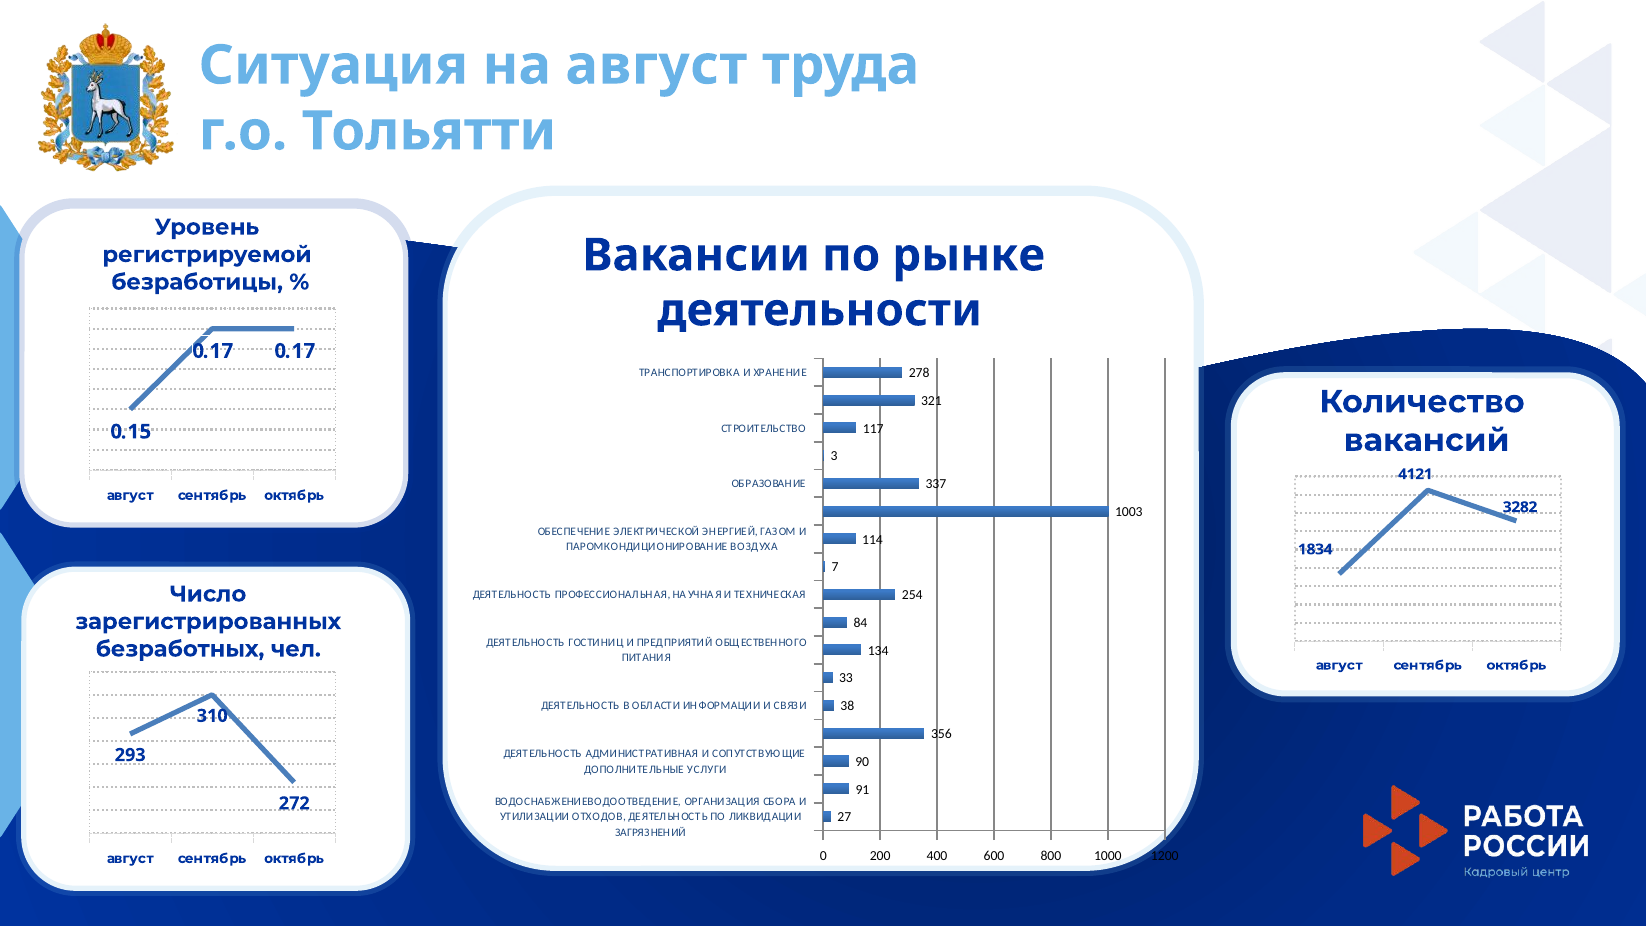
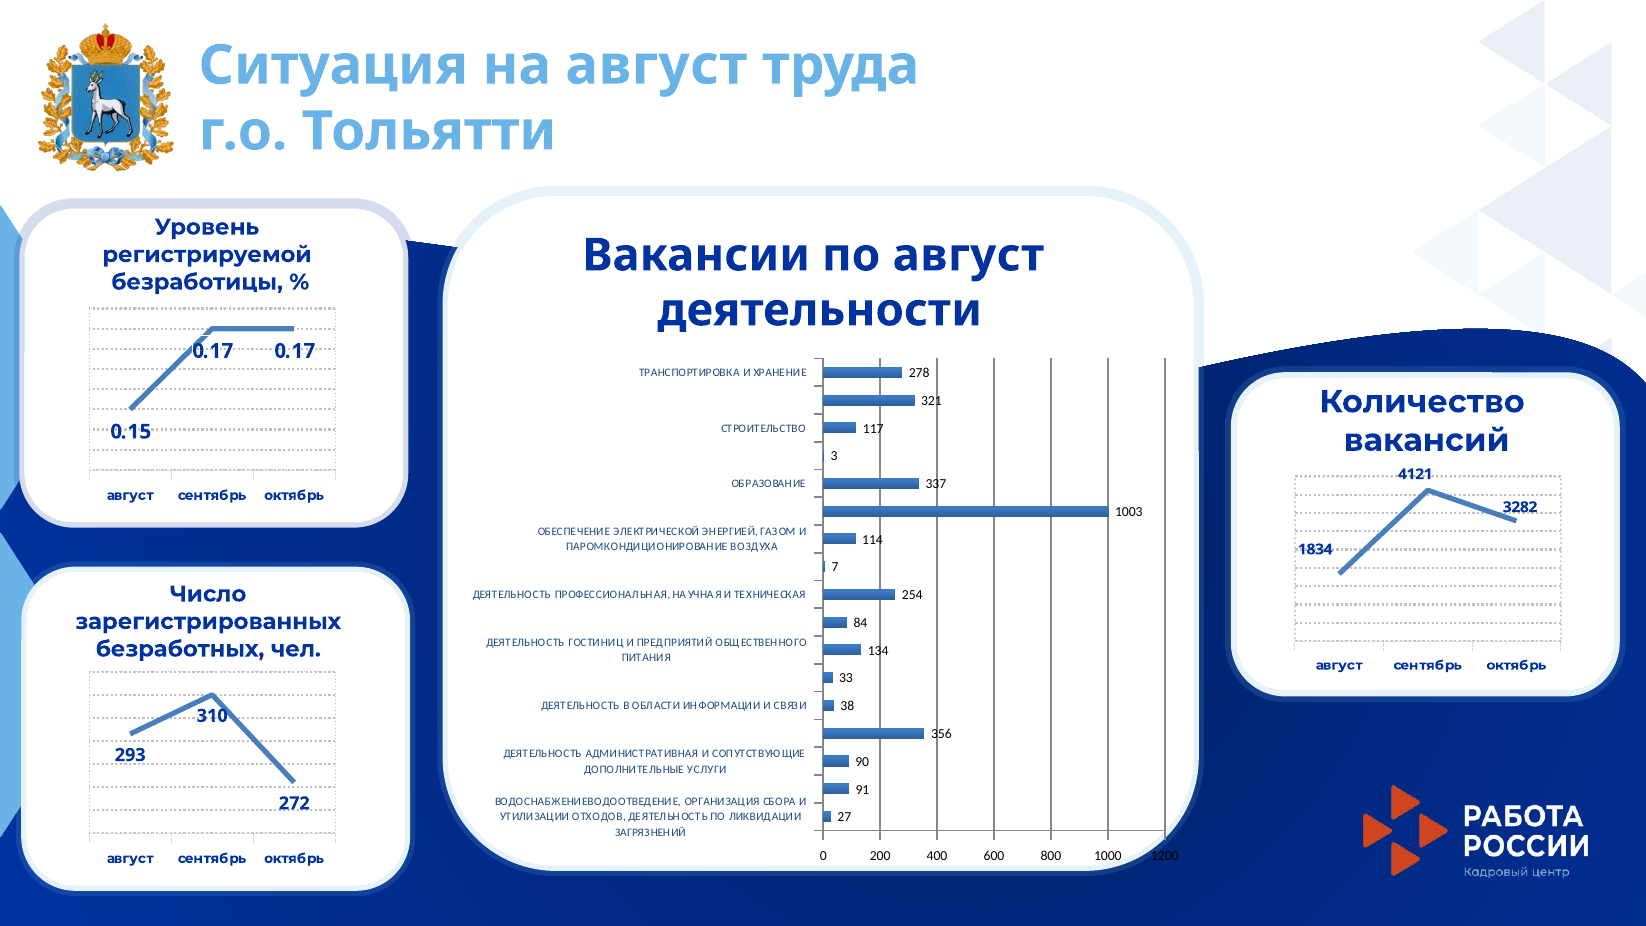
по рынке: рынке -> август
